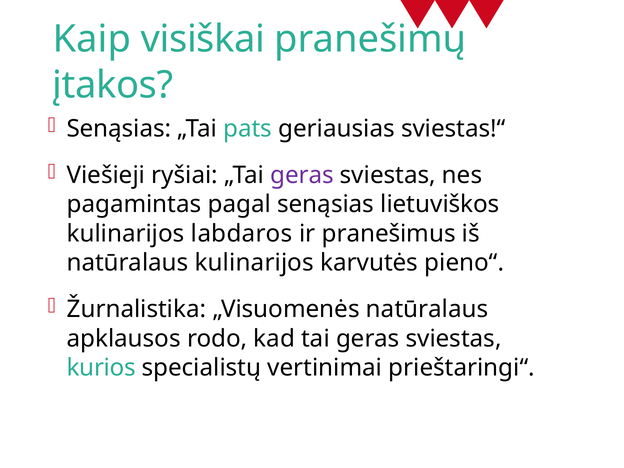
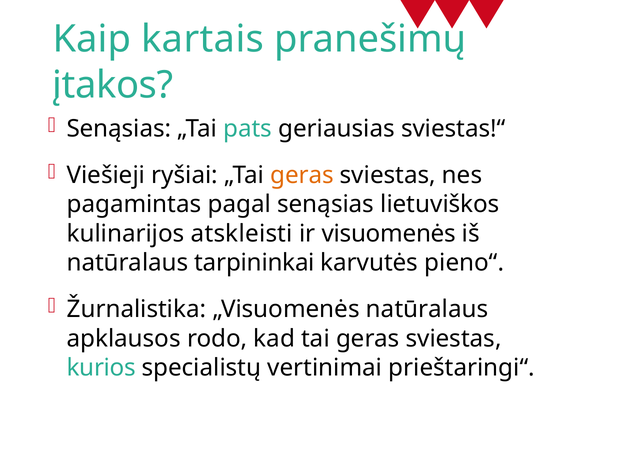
visiškai: visiškai -> kartais
geras at (302, 175) colour: purple -> orange
labdaros: labdaros -> atskleisti
pranešimus: pranešimus -> visuomenės
natūralaus kulinarijos: kulinarijos -> tarpininkai
